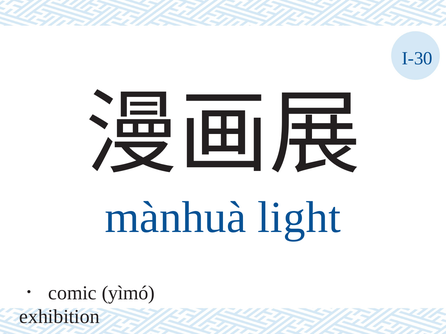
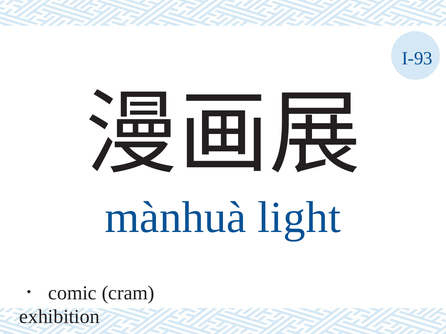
I-30: I-30 -> I-93
yìmó: yìmó -> cram
